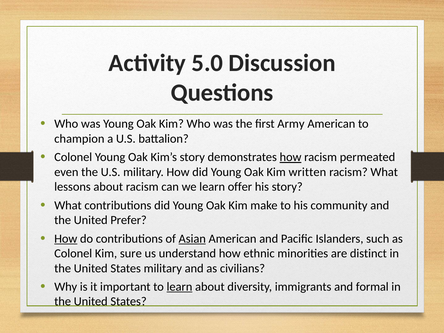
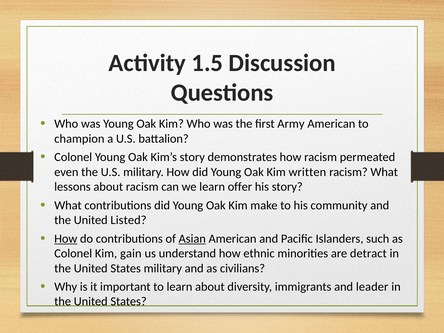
5.0: 5.0 -> 1.5
how at (291, 157) underline: present -> none
Prefer: Prefer -> Listed
sure: sure -> gain
distinct: distinct -> detract
learn at (179, 287) underline: present -> none
formal: formal -> leader
